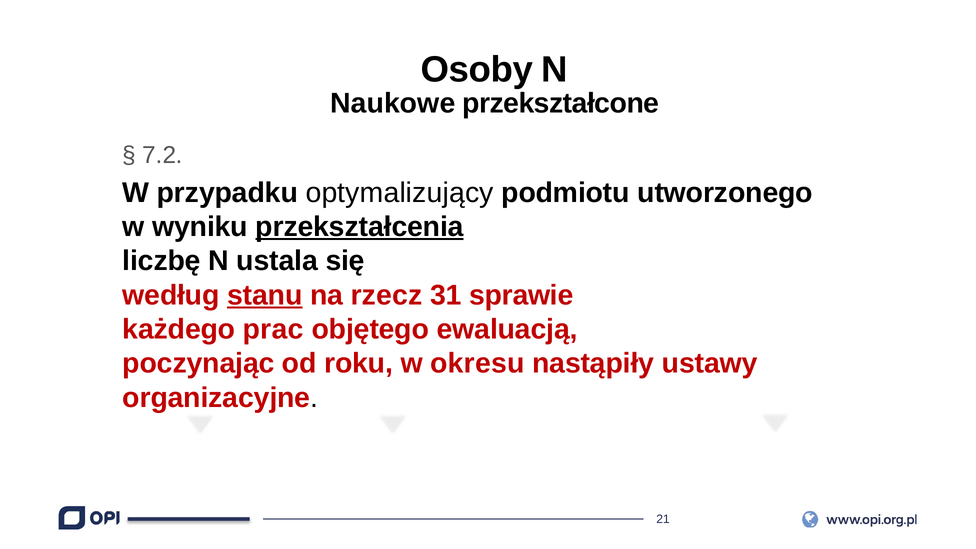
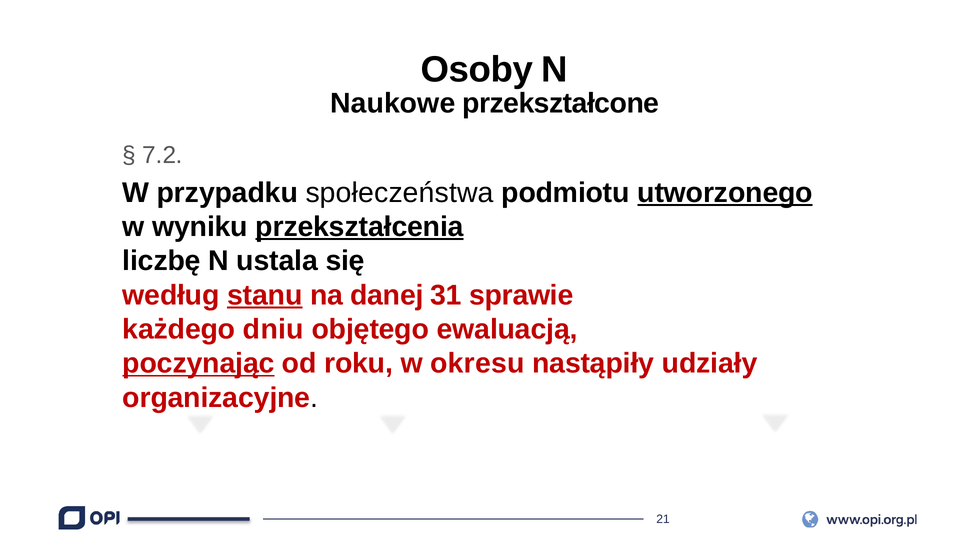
optymalizujący: optymalizujący -> społeczeństwa
utworzonego underline: none -> present
rzecz: rzecz -> danej
prac: prac -> dniu
poczynając underline: none -> present
ustawy: ustawy -> udziały
